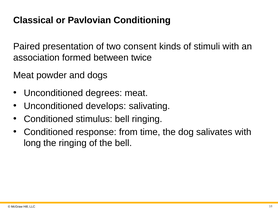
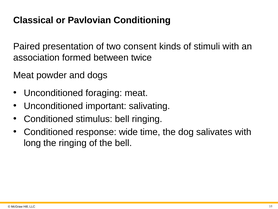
degrees: degrees -> foraging
develops: develops -> important
from: from -> wide
